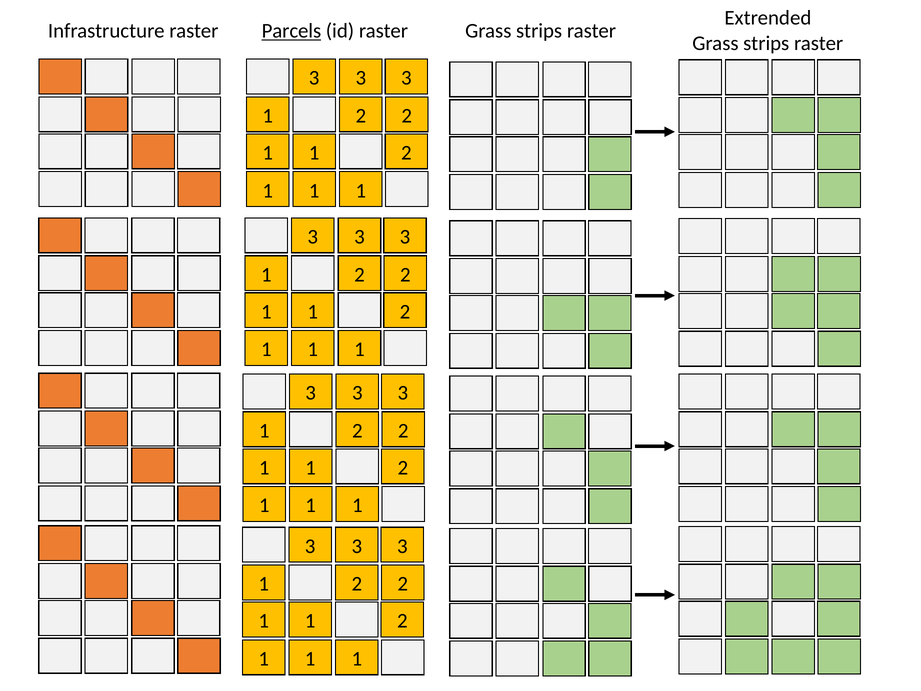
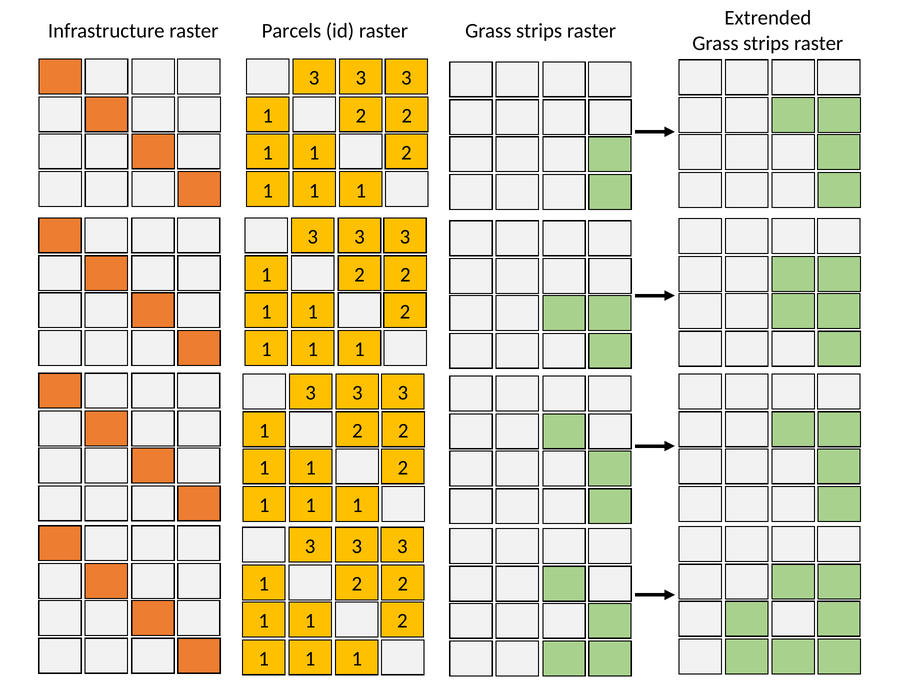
Parcels underline: present -> none
